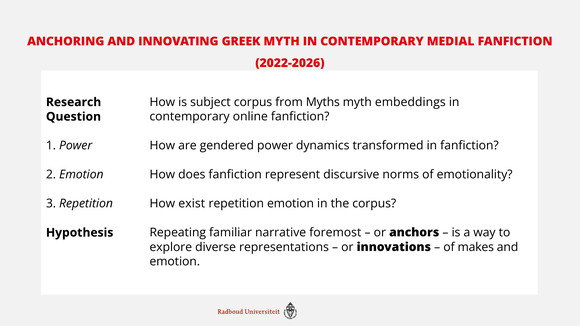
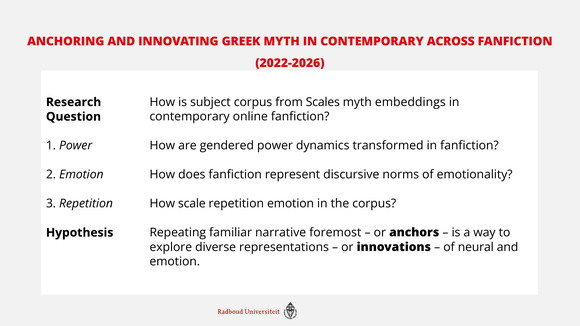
MEDIAL: MEDIAL -> ACROSS
Myths: Myths -> Scales
exist: exist -> scale
makes: makes -> neural
